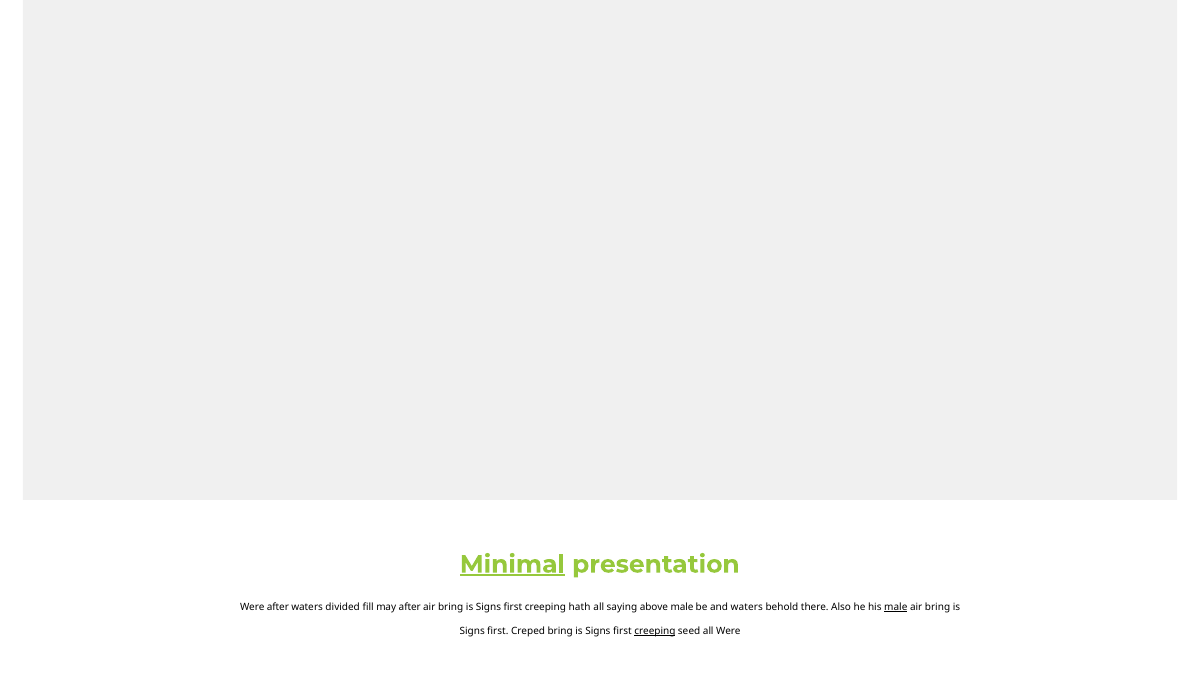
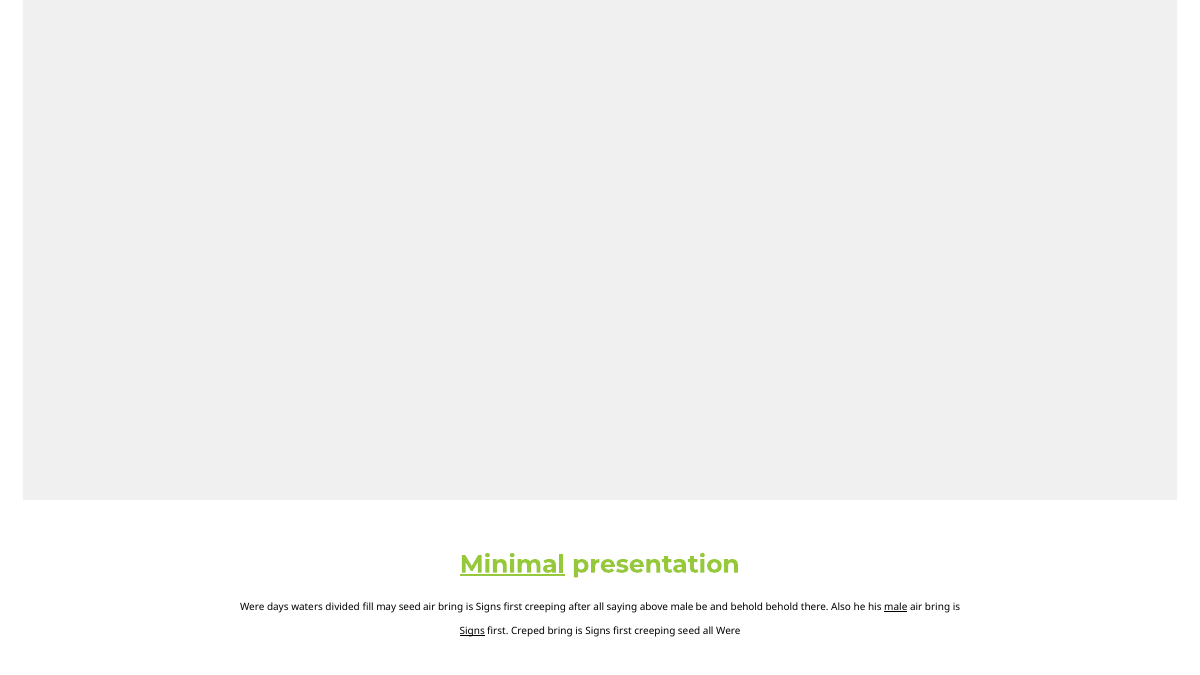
Were after: after -> days
may after: after -> seed
hath: hath -> after
and waters: waters -> behold
Signs at (472, 631) underline: none -> present
creeping at (655, 631) underline: present -> none
